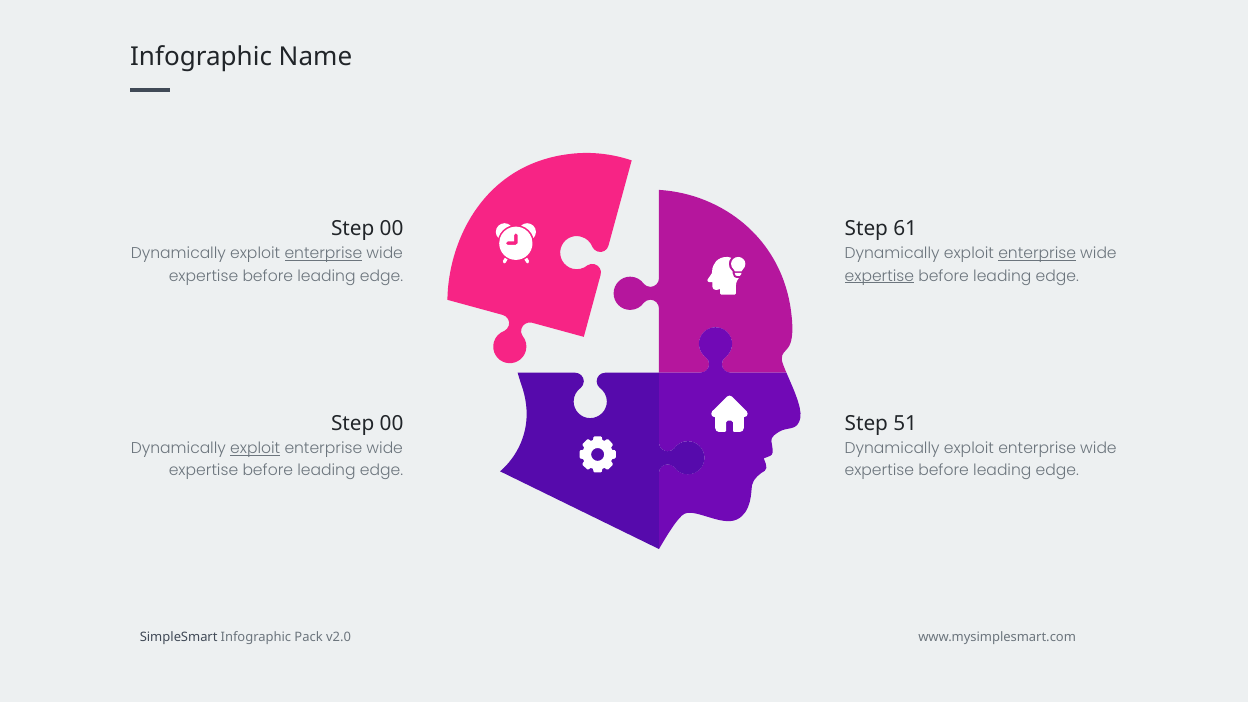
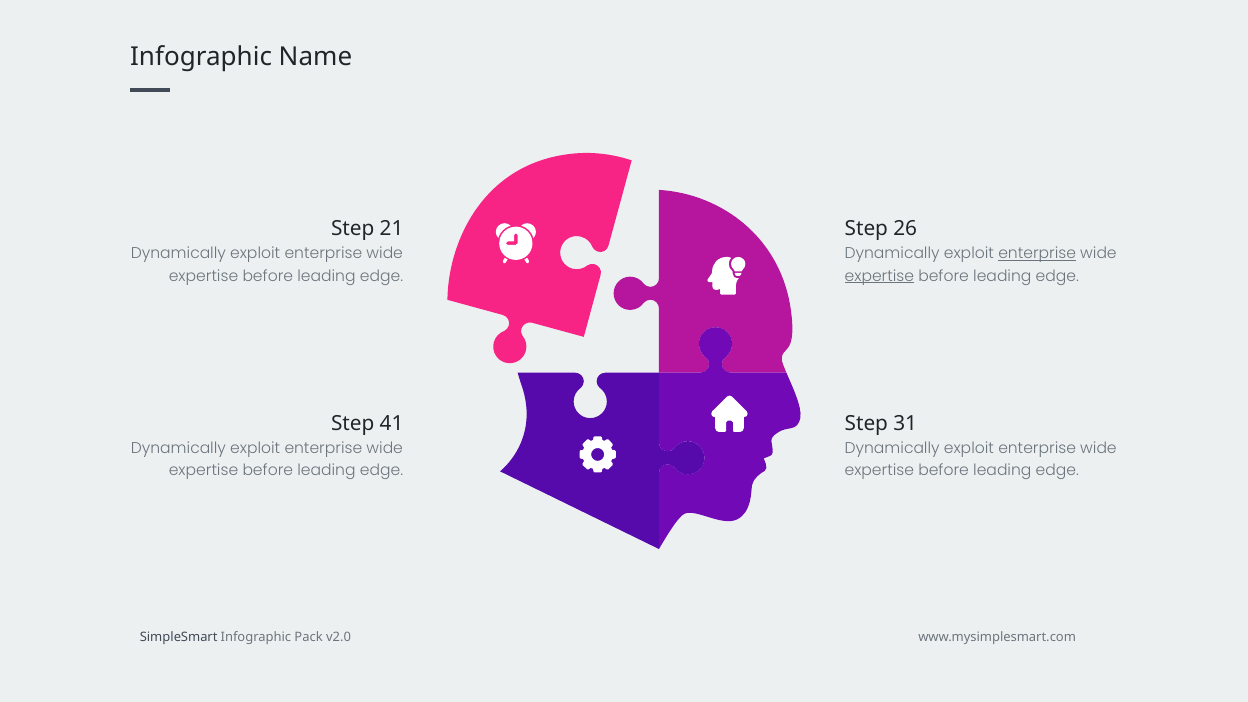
00 at (392, 228): 00 -> 21
61: 61 -> 26
enterprise at (323, 254) underline: present -> none
00 at (392, 423): 00 -> 41
51: 51 -> 31
exploit at (255, 448) underline: present -> none
